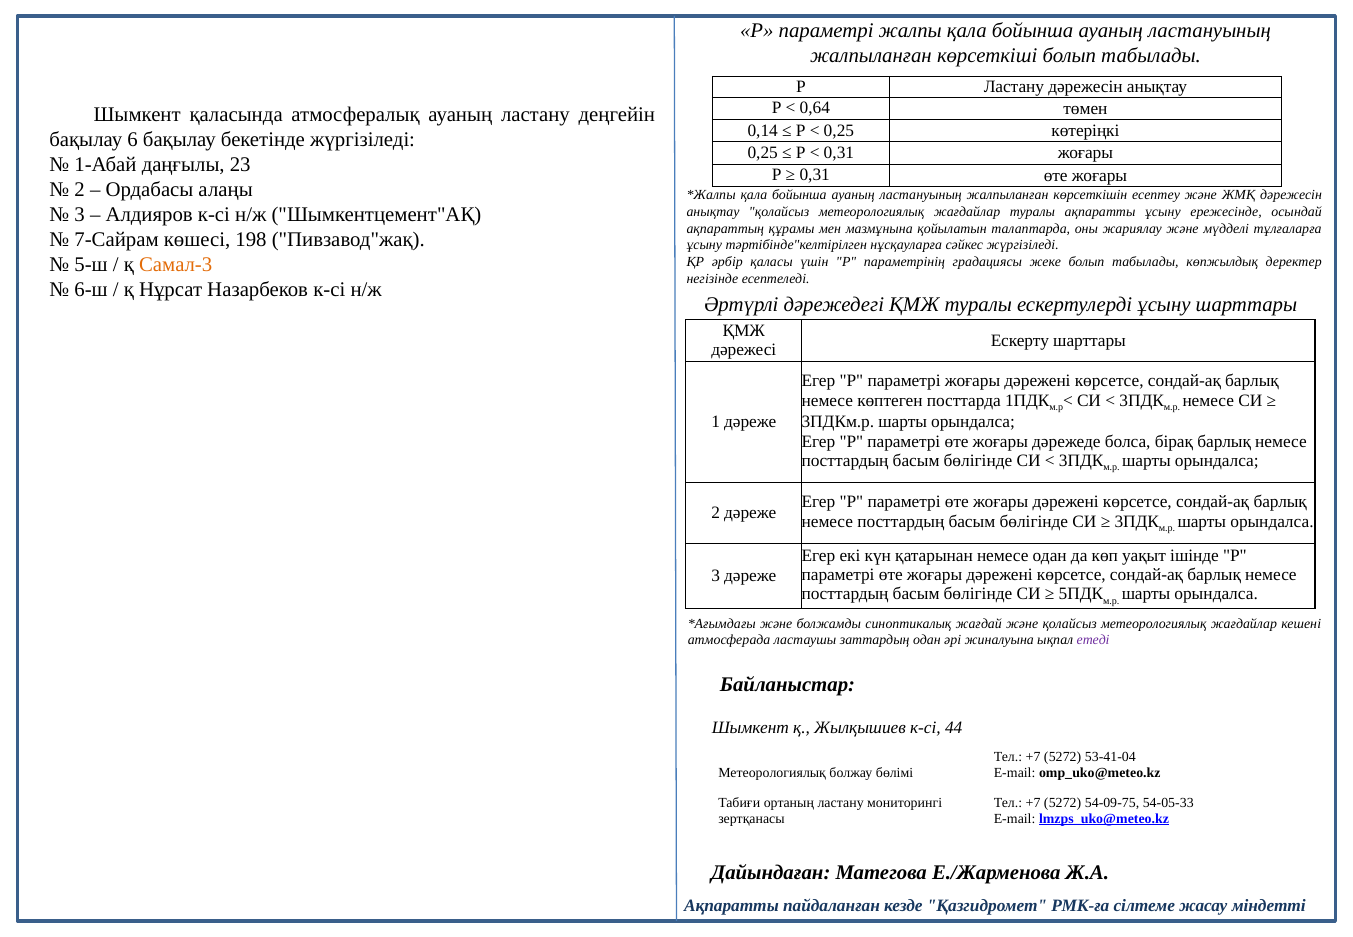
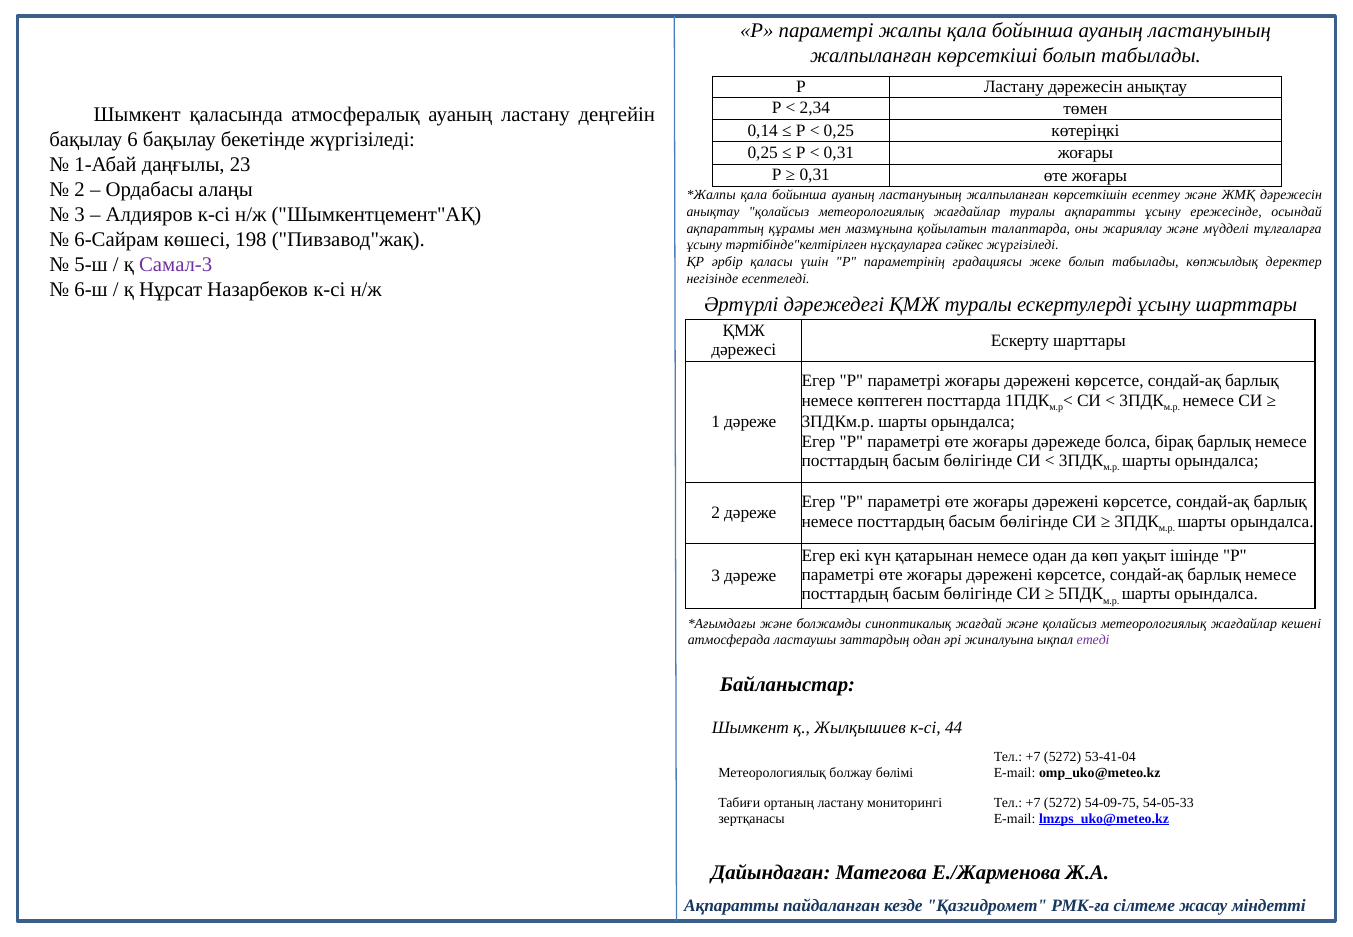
0,64: 0,64 -> 2,34
7-Сайрам: 7-Сайрам -> 6-Сайрам
Самал-3 colour: orange -> purple
